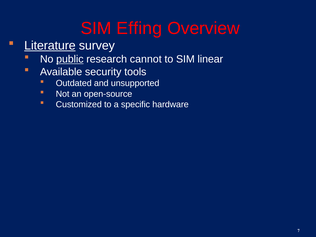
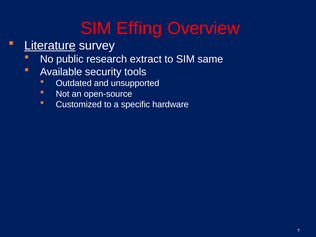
public underline: present -> none
cannot: cannot -> extract
linear: linear -> same
